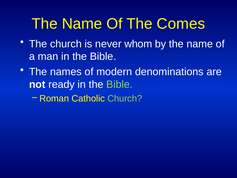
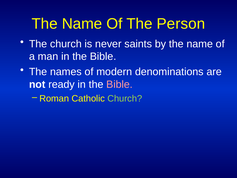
Comes: Comes -> Person
whom: whom -> saints
Bible at (119, 84) colour: light green -> pink
